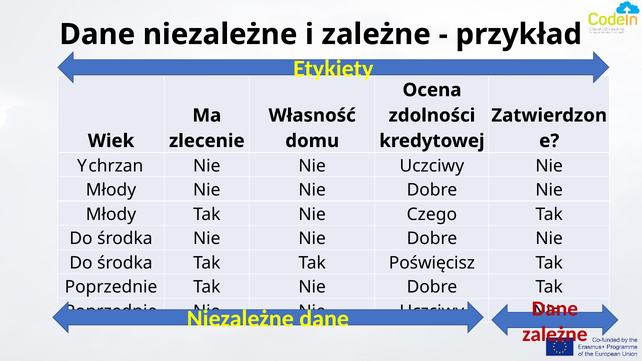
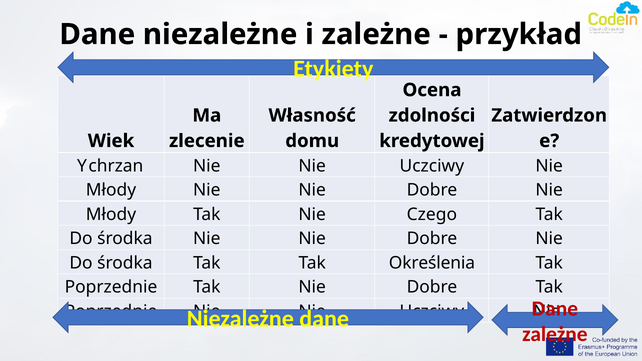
Poświęcisz: Poświęcisz -> Określenia
